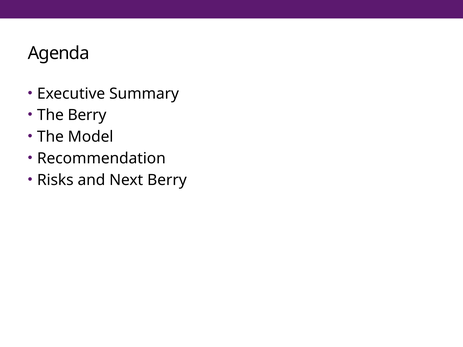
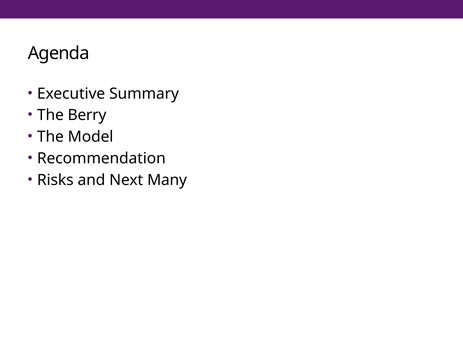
Next Berry: Berry -> Many
